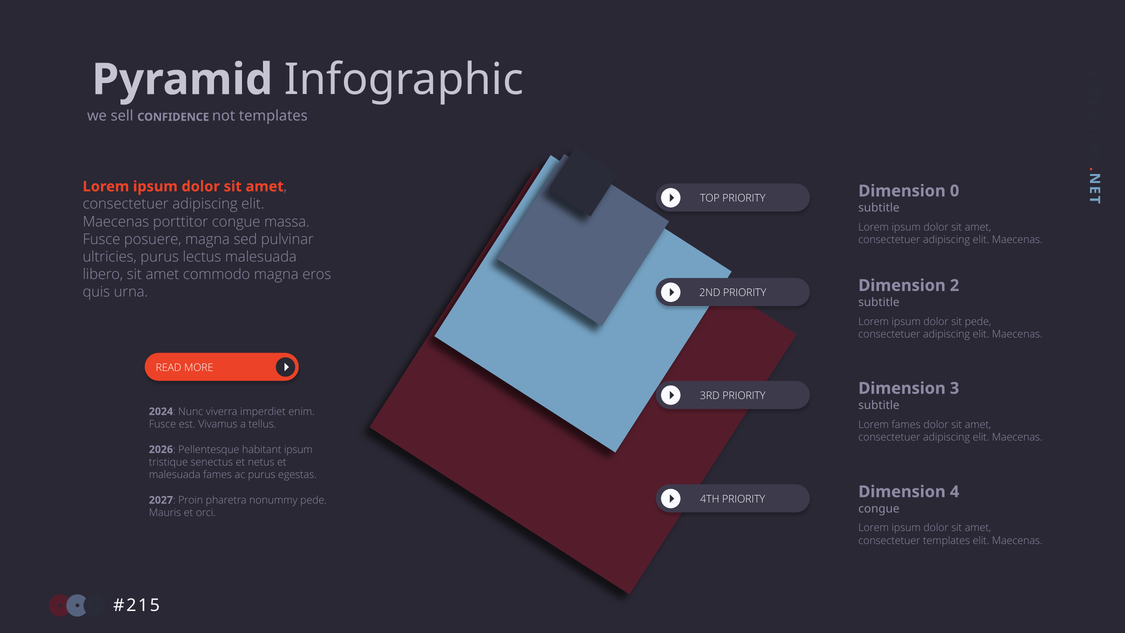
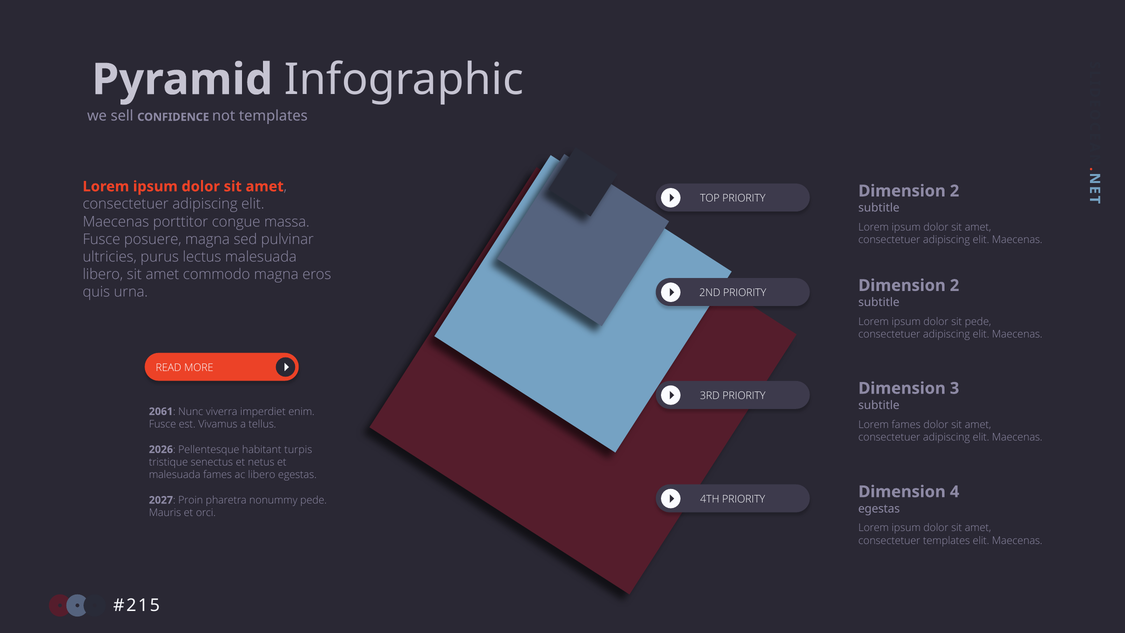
TOP PRIORITY Dimension 0: 0 -> 2
2024: 2024 -> 2061
habitant ipsum: ipsum -> turpis
ac purus: purus -> libero
congue at (879, 509): congue -> egestas
